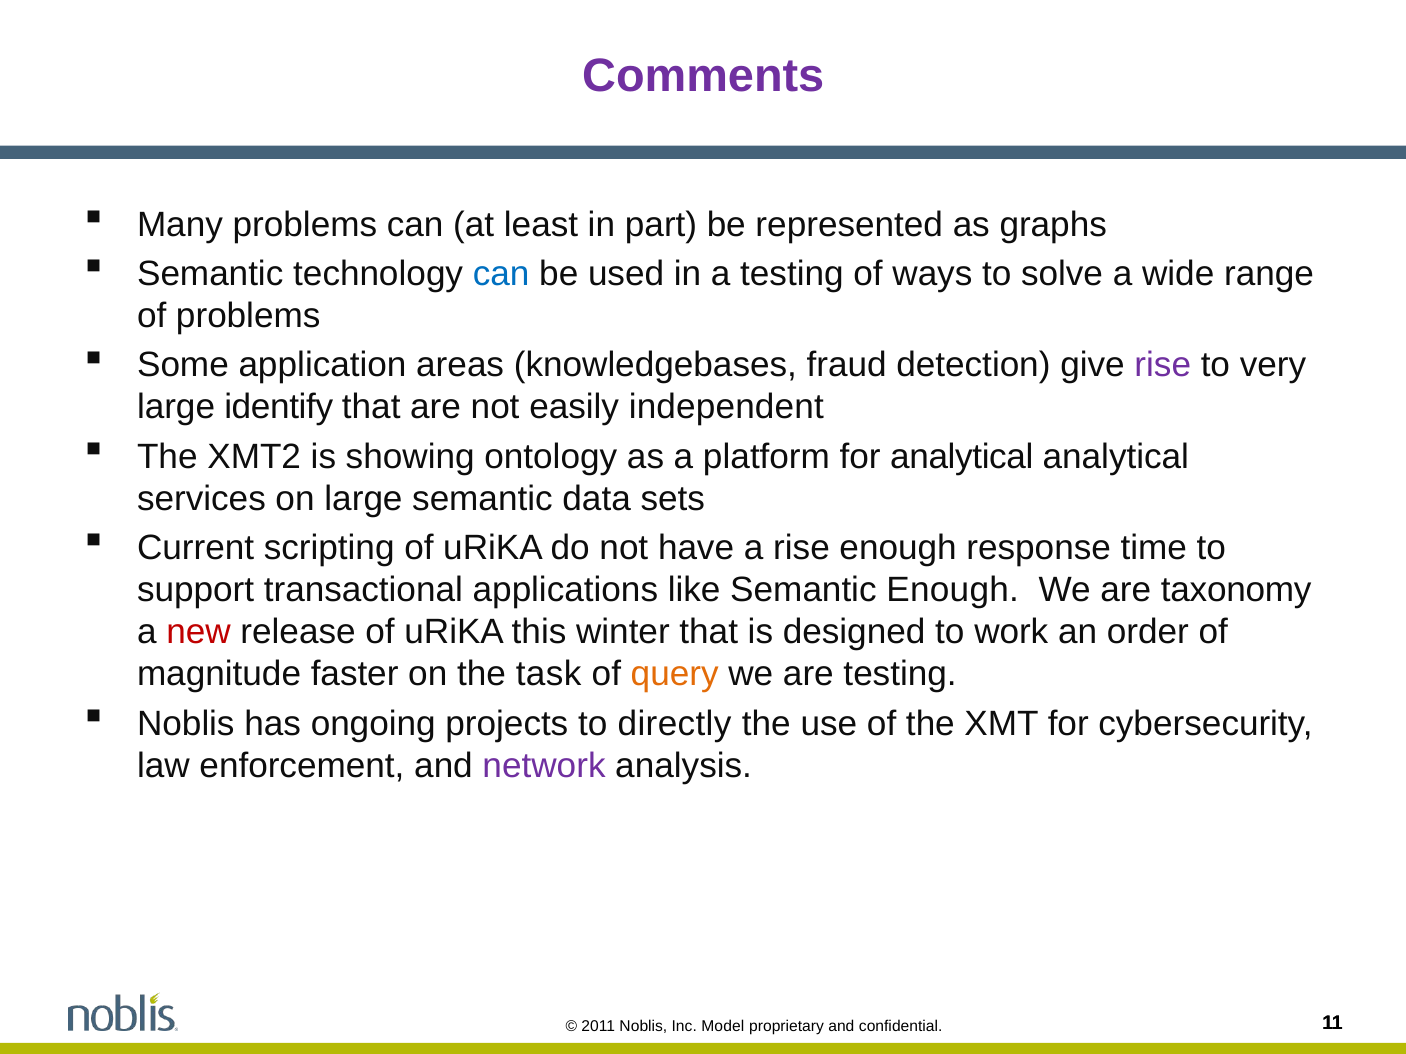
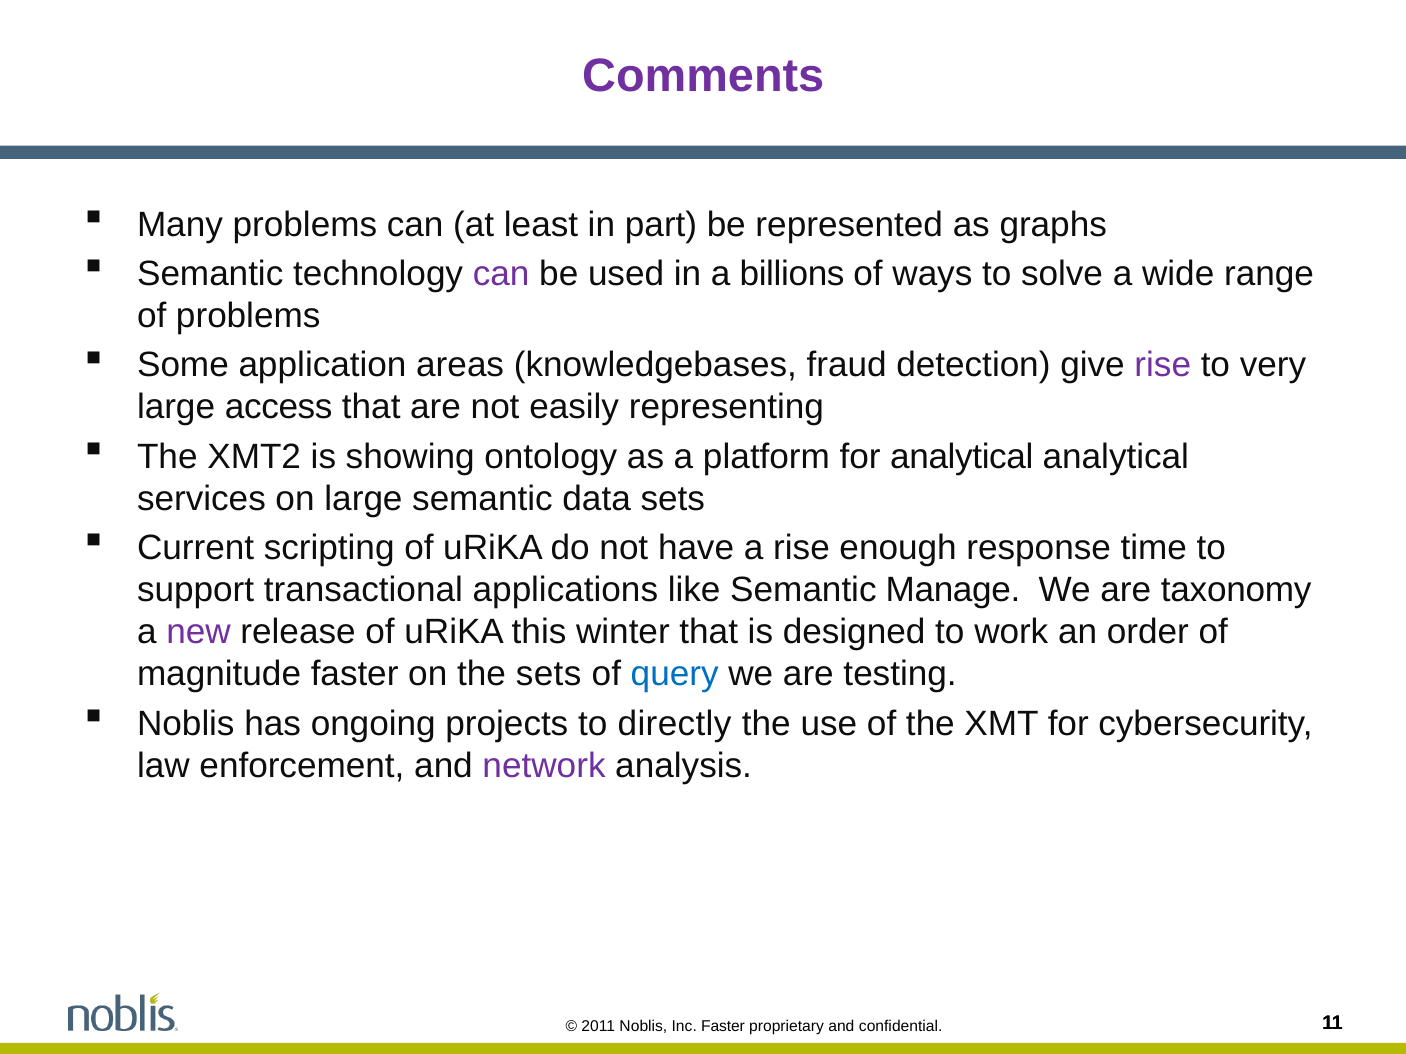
can at (501, 274) colour: blue -> purple
a testing: testing -> billions
identify: identify -> access
independent: independent -> representing
Semantic Enough: Enough -> Manage
new colour: red -> purple
the task: task -> sets
query colour: orange -> blue
Model at (723, 1027): Model -> Faster
